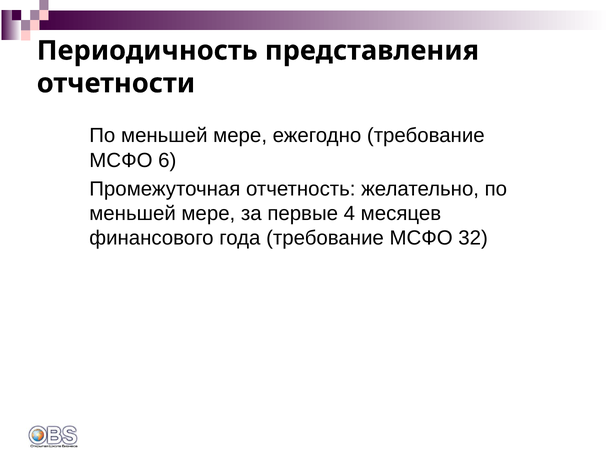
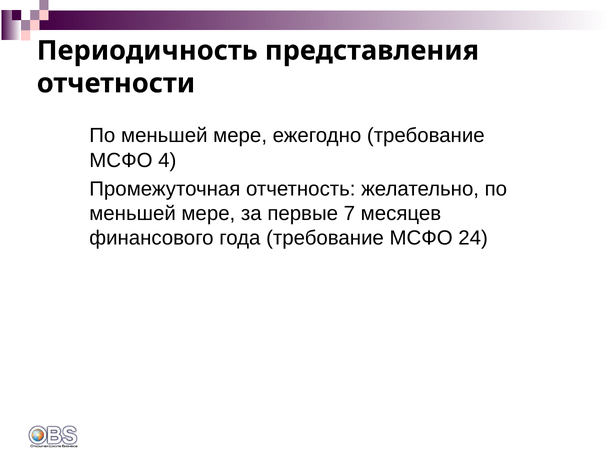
6: 6 -> 4
4: 4 -> 7
32: 32 -> 24
